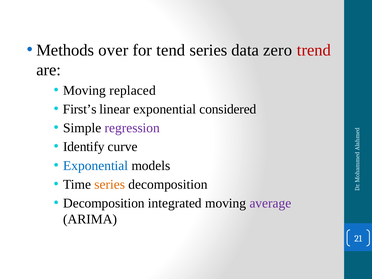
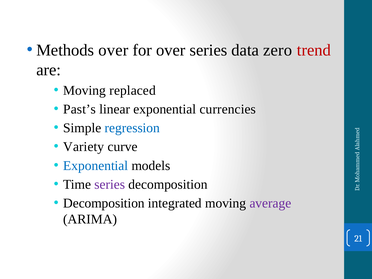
for tend: tend -> over
First’s: First’s -> Past’s
considered: considered -> currencies
regression colour: purple -> blue
Identify: Identify -> Variety
series at (110, 184) colour: orange -> purple
